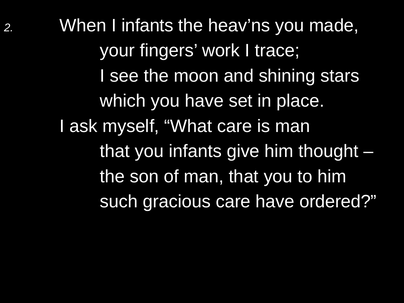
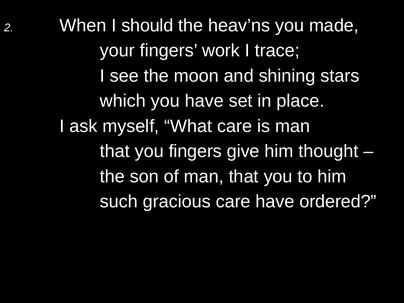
I infants: infants -> should
you infants: infants -> fingers
